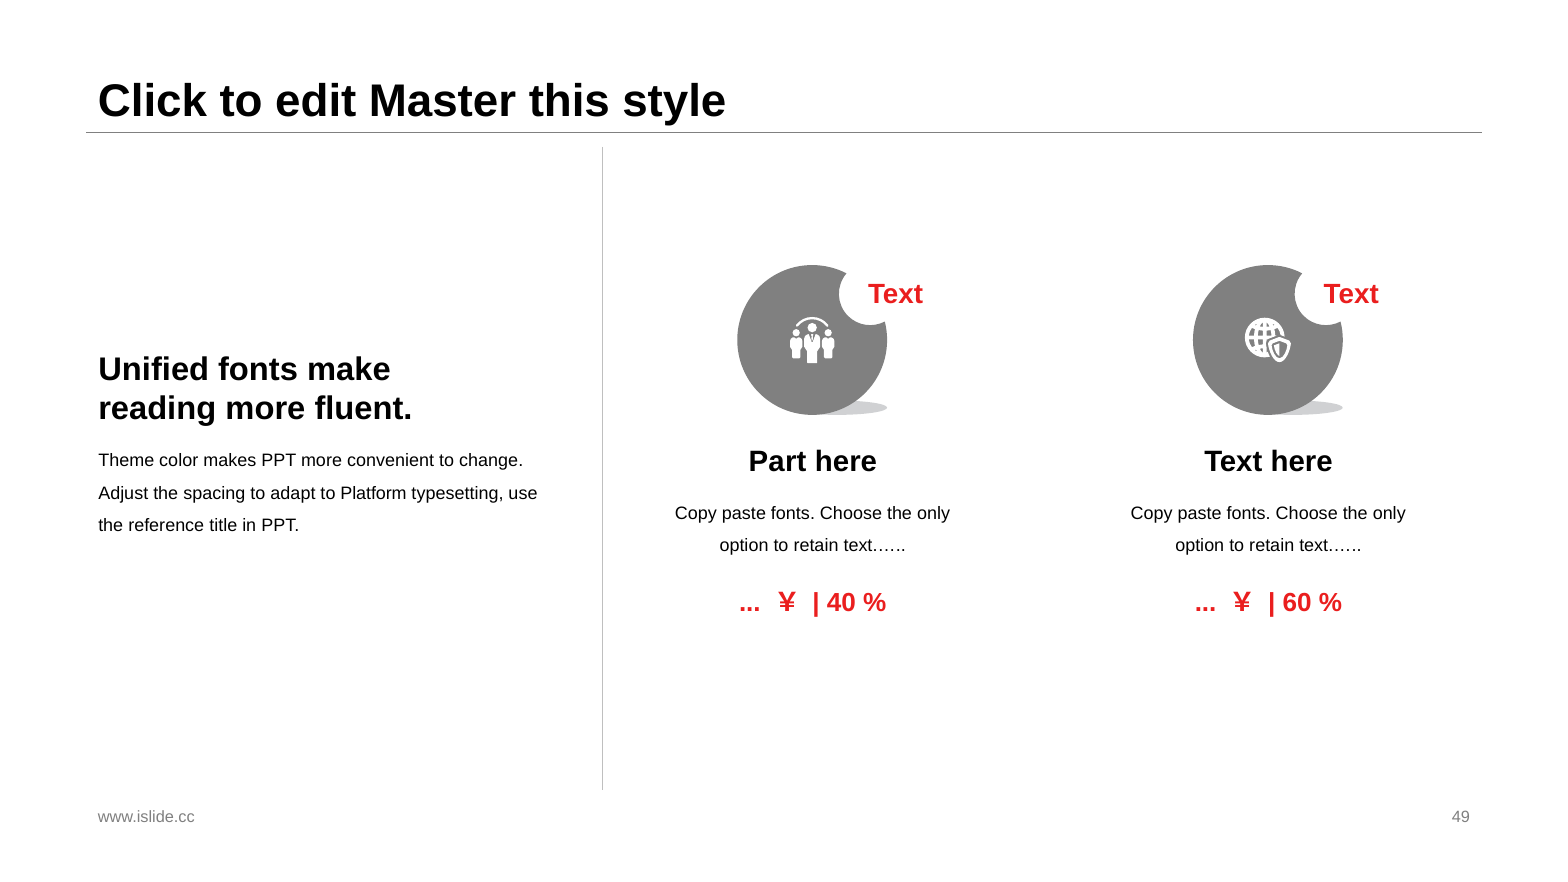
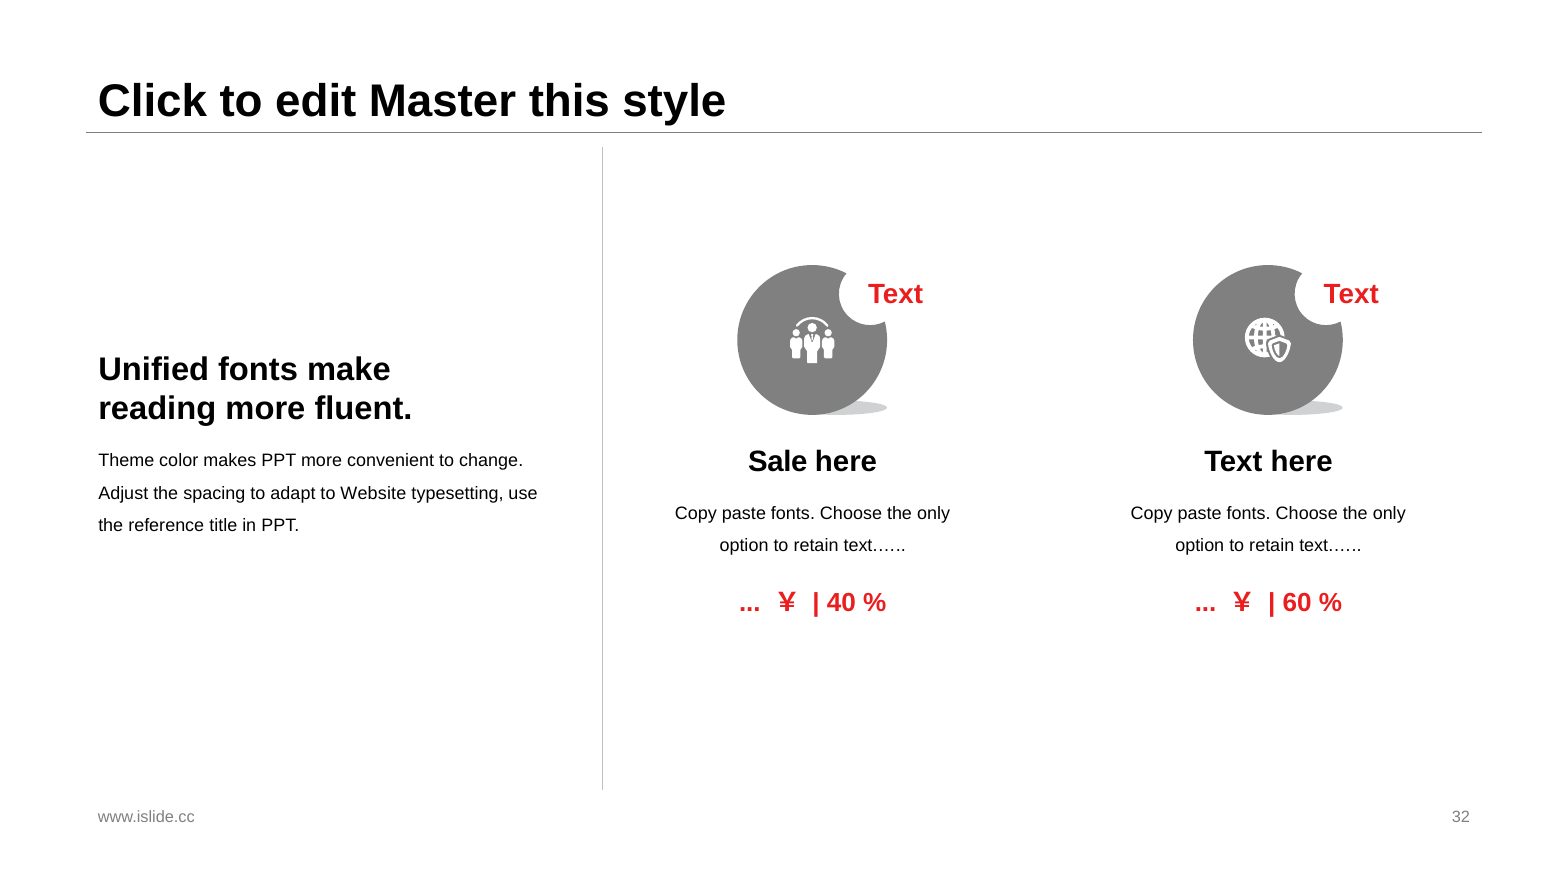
Part: Part -> Sale
Platform: Platform -> Website
49: 49 -> 32
